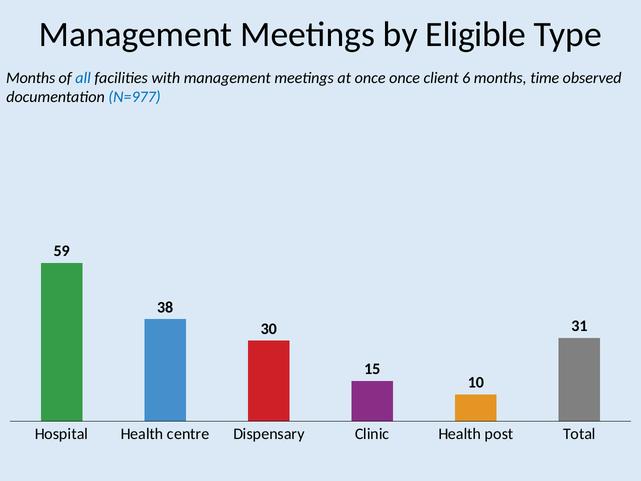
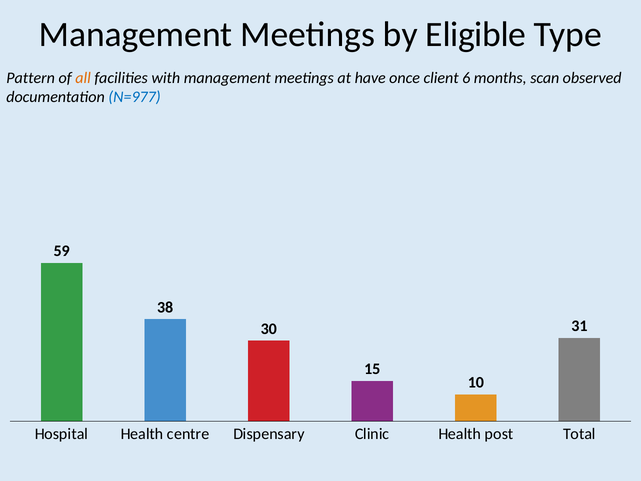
Months at (31, 78): Months -> Pattern
all colour: blue -> orange
at once: once -> have
time: time -> scan
